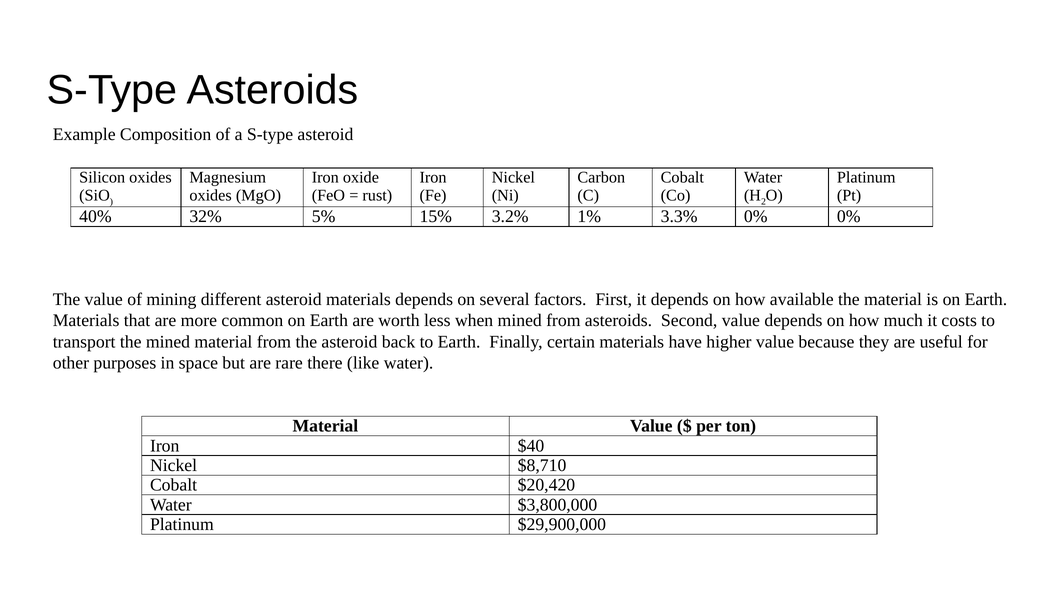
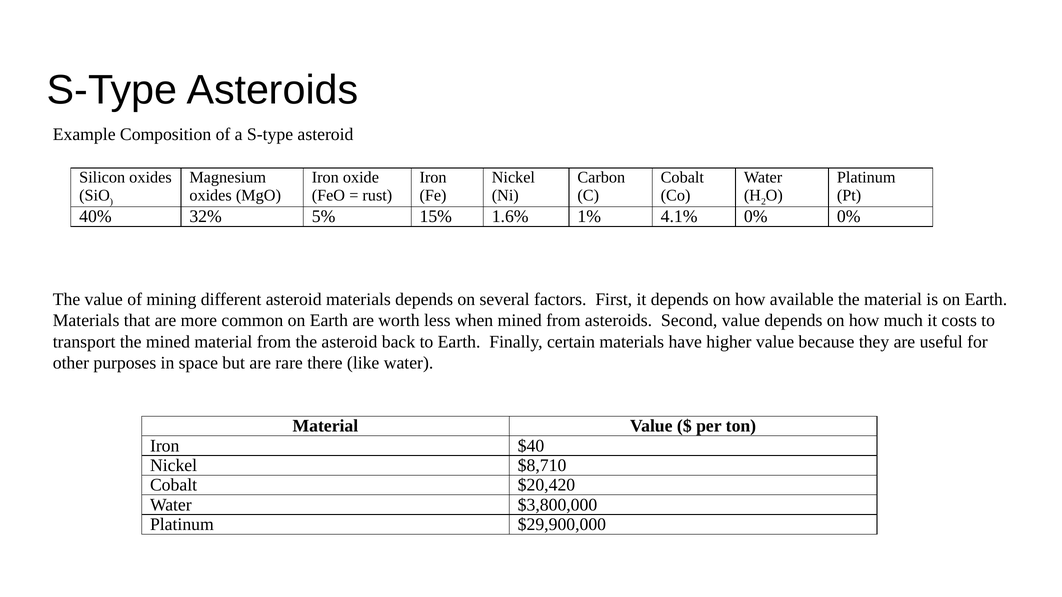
3.2%: 3.2% -> 1.6%
3.3%: 3.3% -> 4.1%
